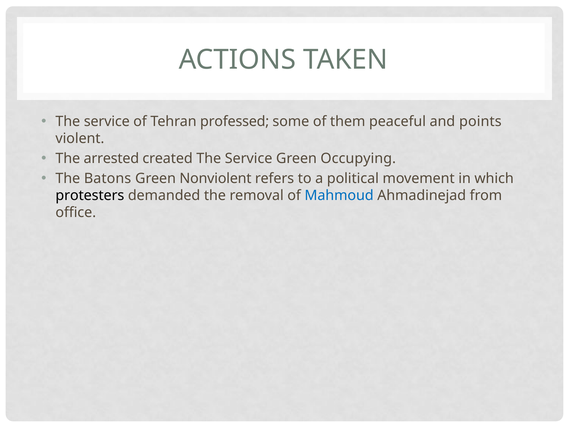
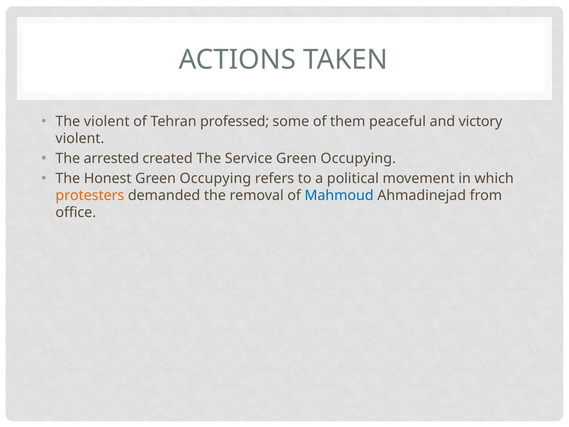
service at (107, 121): service -> violent
points: points -> victory
Batons: Batons -> Honest
Nonviolent at (215, 178): Nonviolent -> Occupying
protesters colour: black -> orange
